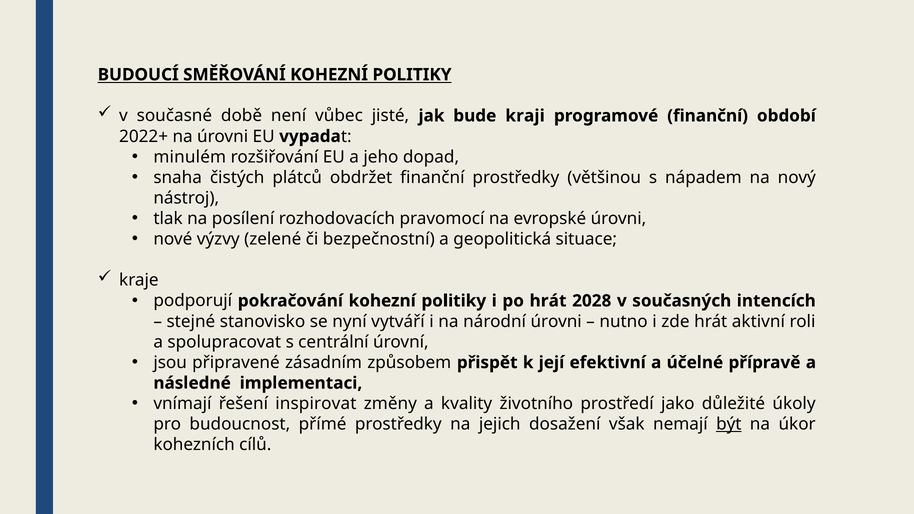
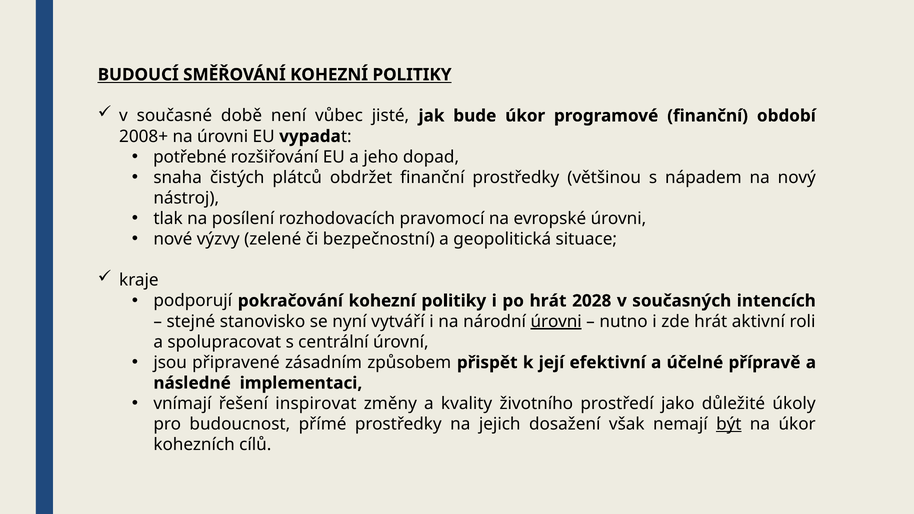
bude kraji: kraji -> úkor
2022+: 2022+ -> 2008+
minulém: minulém -> potřebné
úrovni at (556, 321) underline: none -> present
